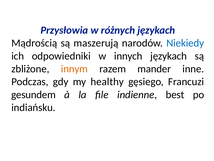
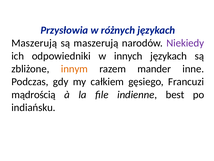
Mądrością at (34, 43): Mądrością -> Maszerują
Niekiedy colour: blue -> purple
healthy: healthy -> całkiem
gesundem: gesundem -> mądrością
